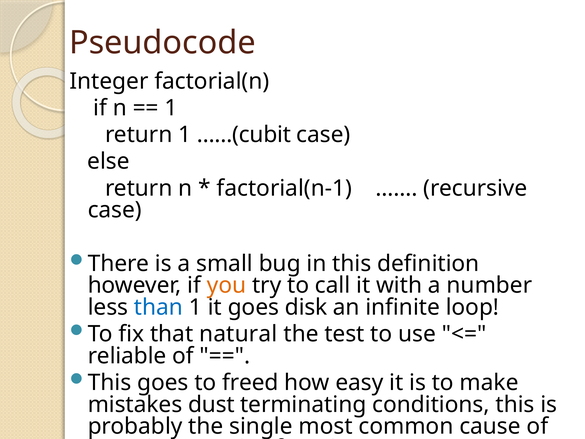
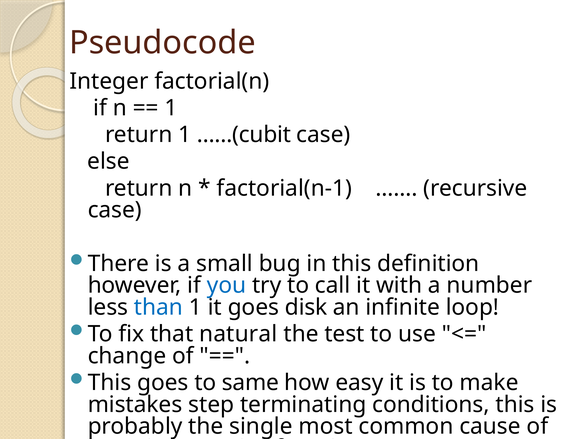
you colour: orange -> blue
reliable: reliable -> change
freed: freed -> same
dust: dust -> step
